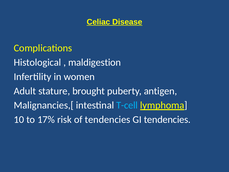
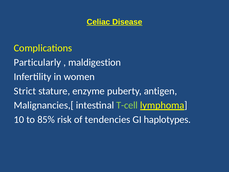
Histological: Histological -> Particularly
Adult: Adult -> Strict
brought: brought -> enzyme
T-cell colour: light blue -> light green
17%: 17% -> 85%
GI tendencies: tendencies -> haplotypes
